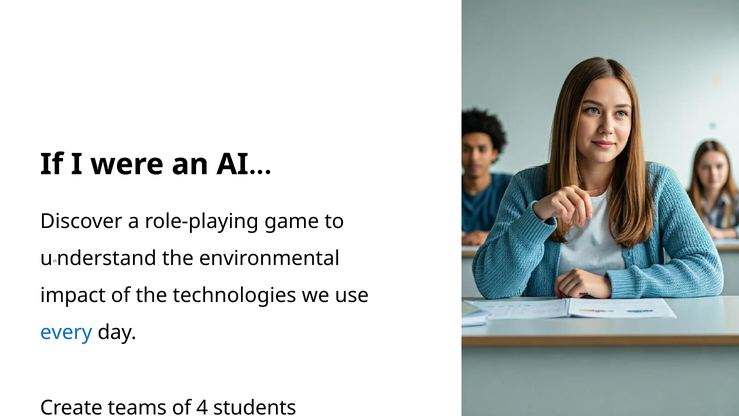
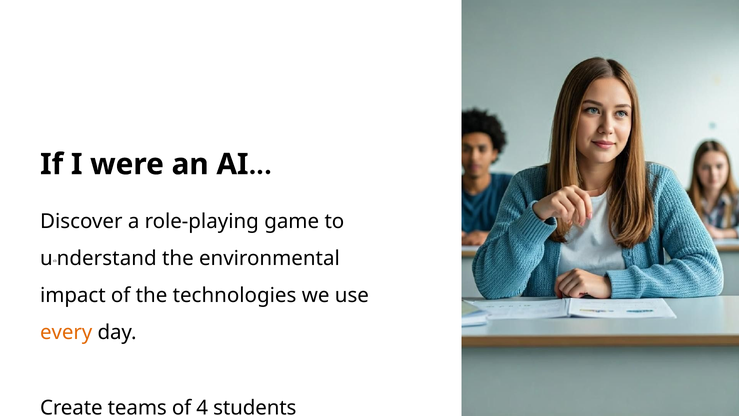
every colour: blue -> orange
